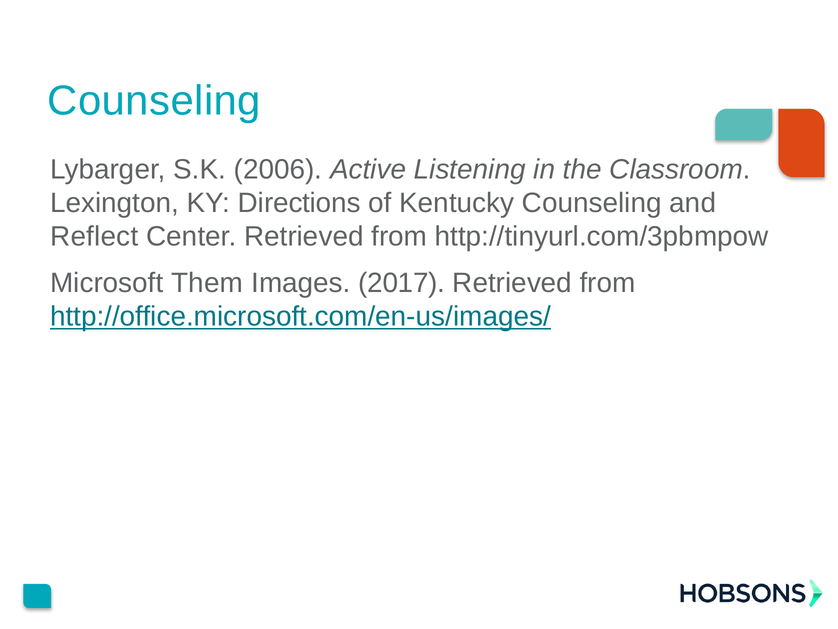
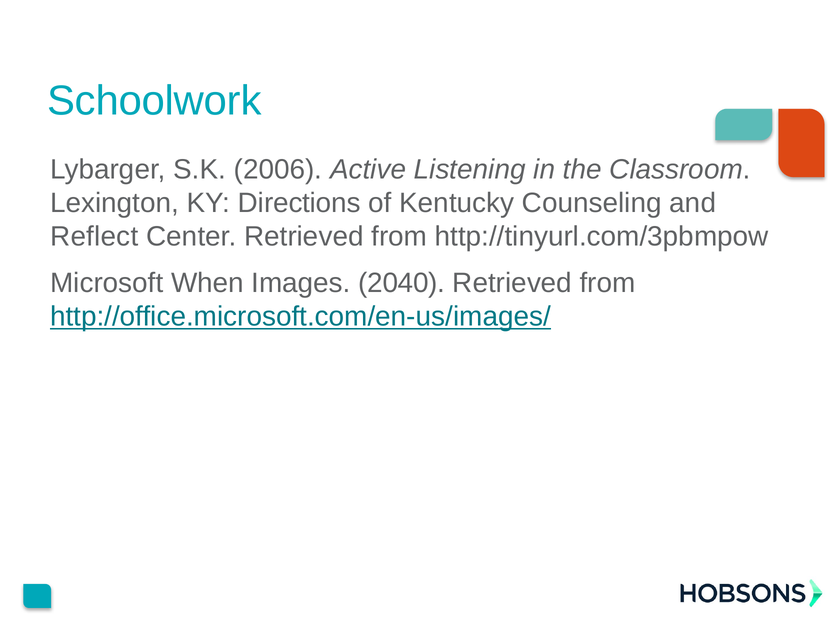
Counseling at (154, 101): Counseling -> Schoolwork
Them: Them -> When
2017: 2017 -> 2040
